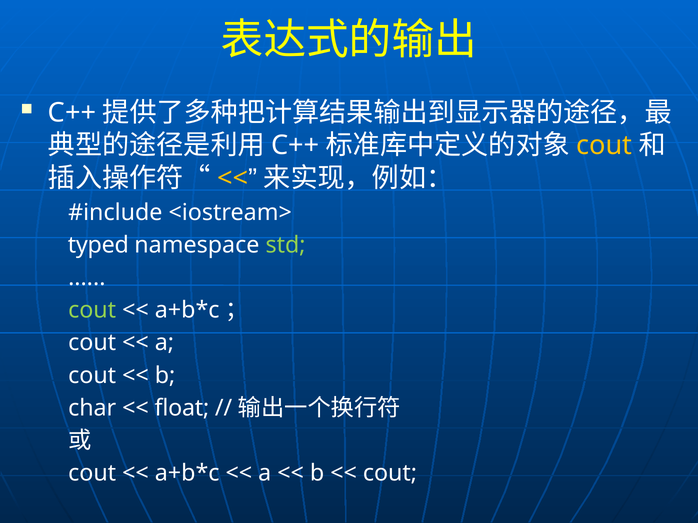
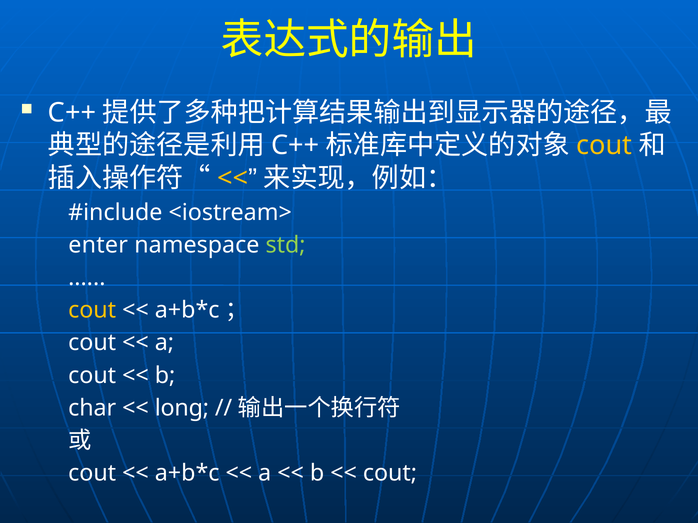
typed: typed -> enter
cout at (92, 311) colour: light green -> yellow
float: float -> long
